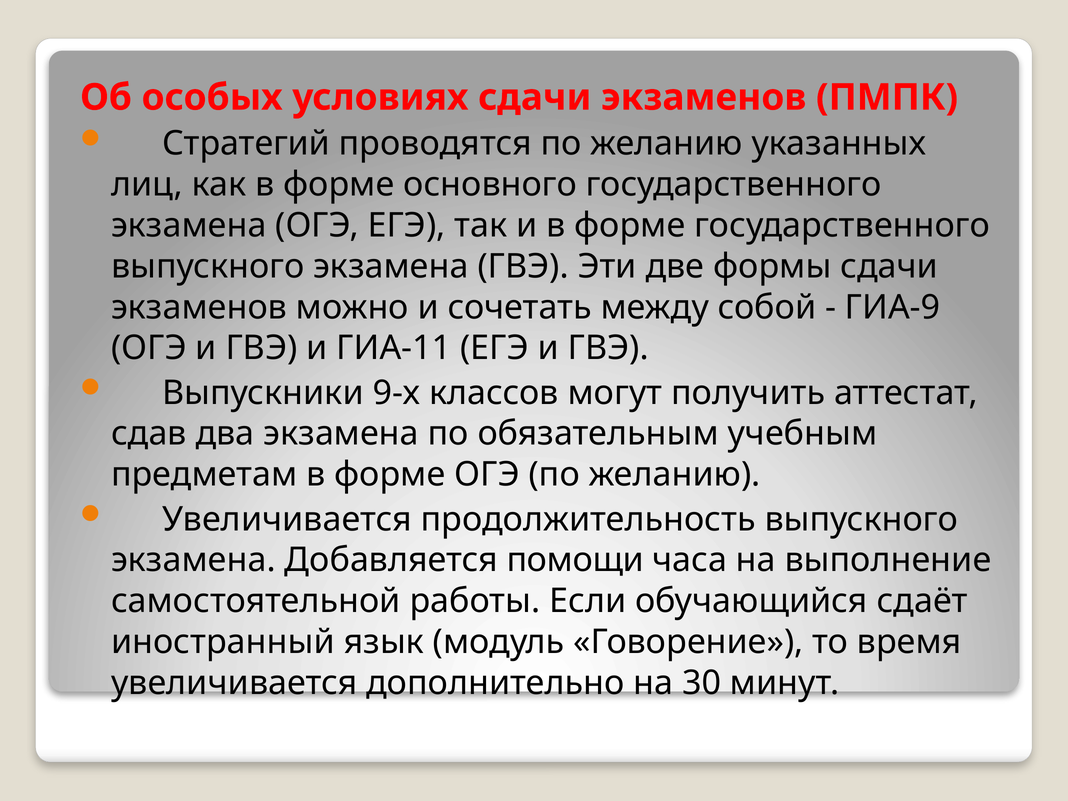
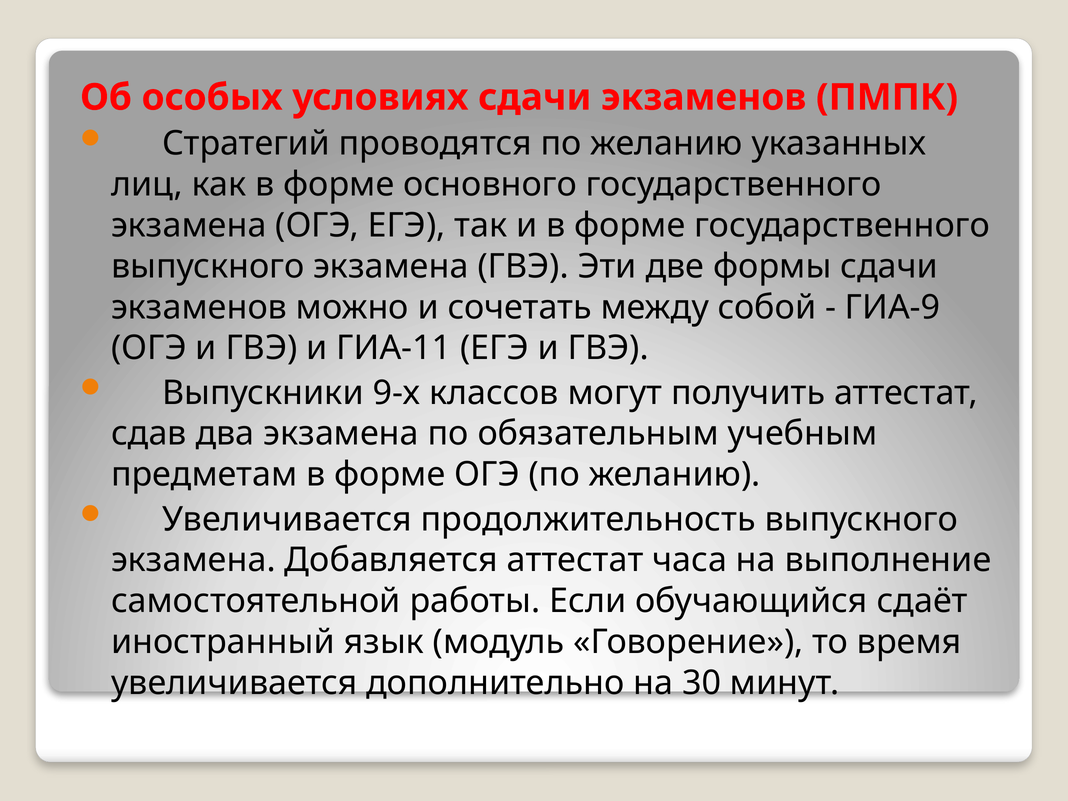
Добавляется помощи: помощи -> аттестат
